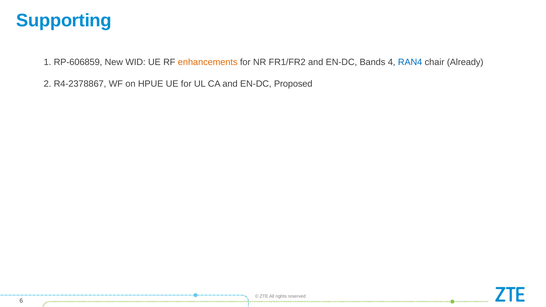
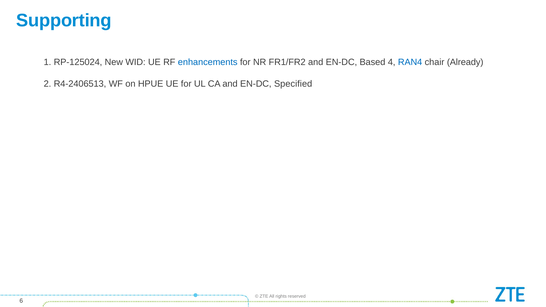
RP-606859: RP-606859 -> RP-125024
enhancements colour: orange -> blue
Bands: Bands -> Based
R4-2378867: R4-2378867 -> R4-2406513
Proposed: Proposed -> Specified
